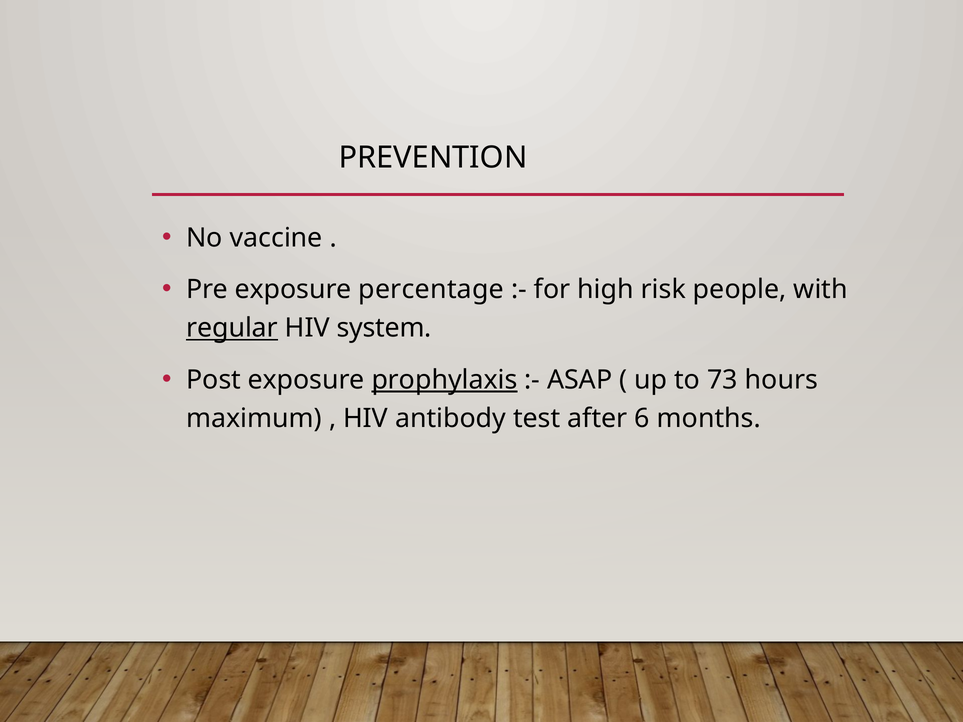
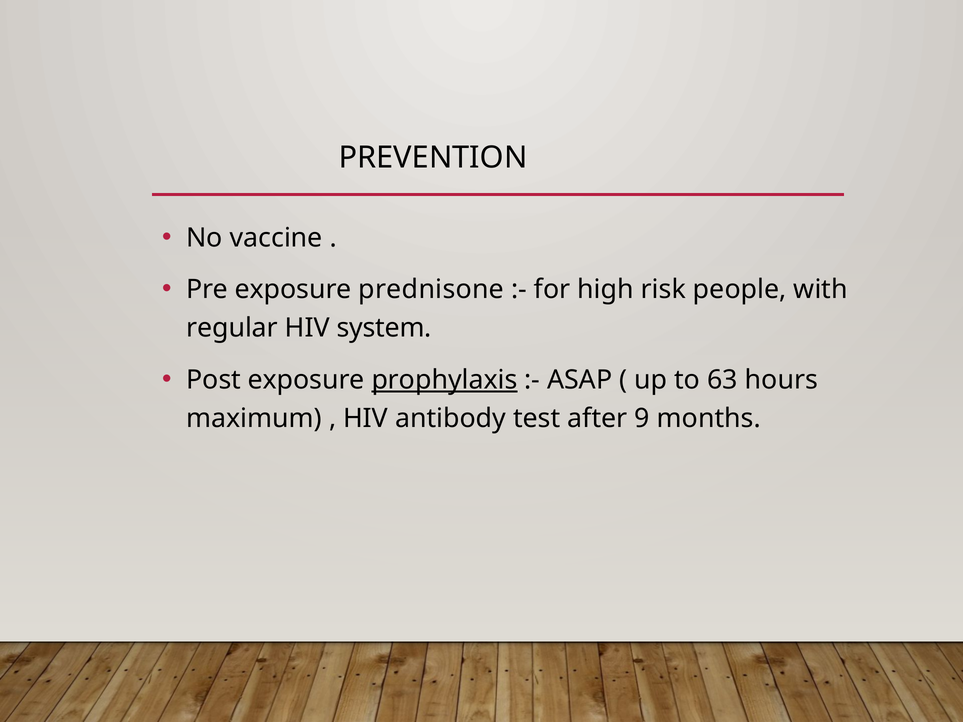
percentage: percentage -> prednisone
regular underline: present -> none
73: 73 -> 63
6: 6 -> 9
